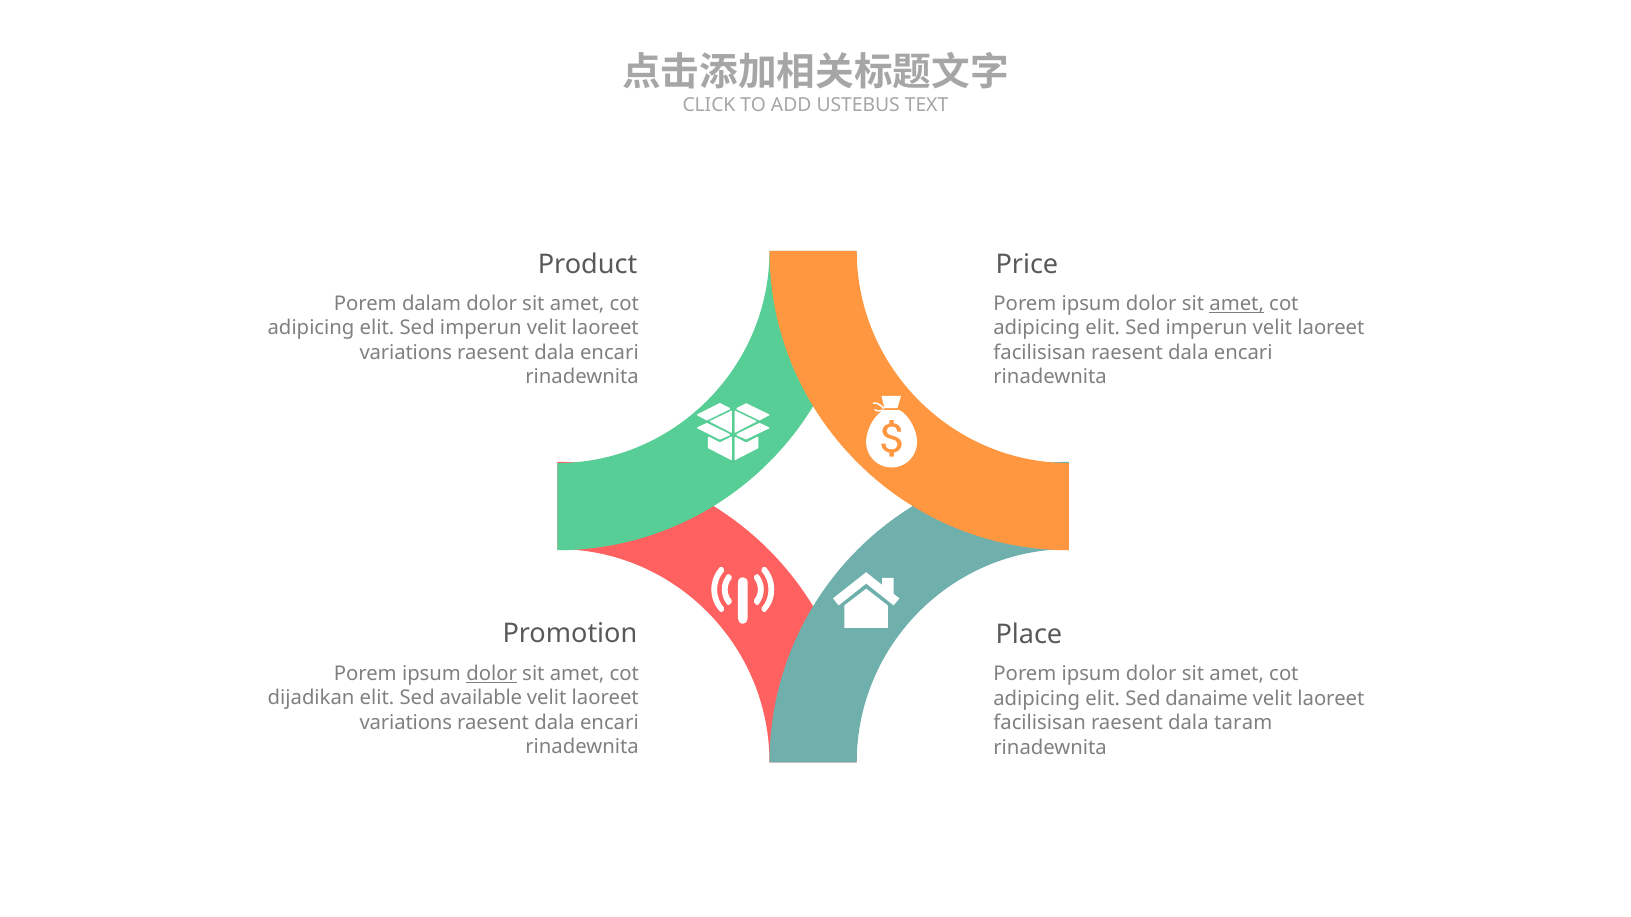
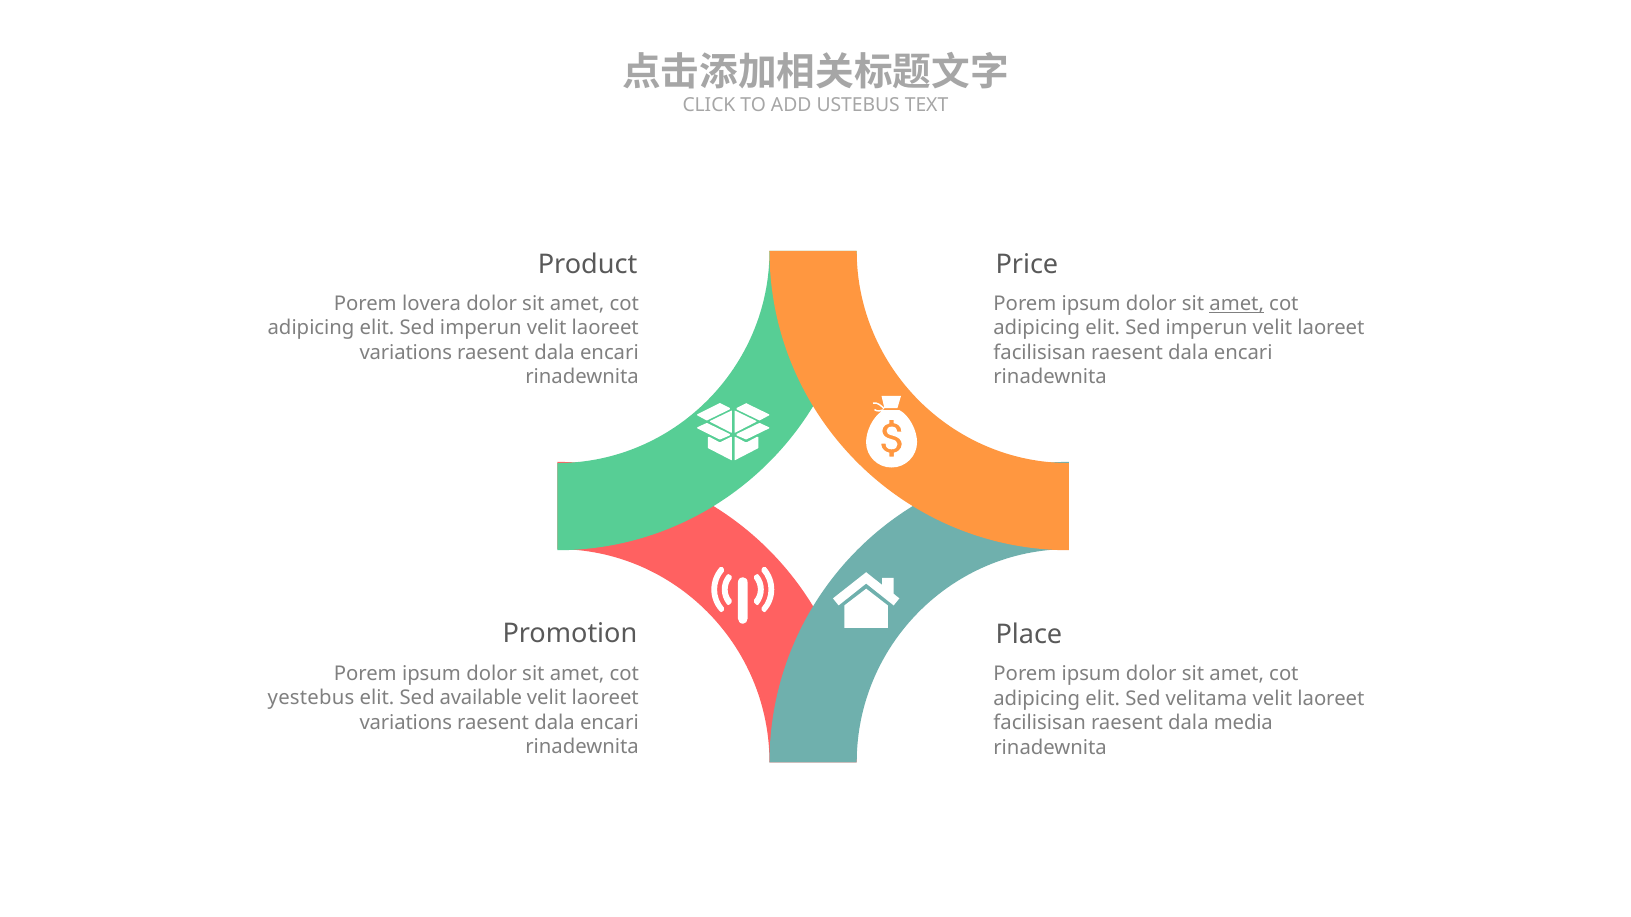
dalam: dalam -> lovera
dolor at (492, 674) underline: present -> none
dijadikan: dijadikan -> yestebus
danaime: danaime -> velitama
taram: taram -> media
